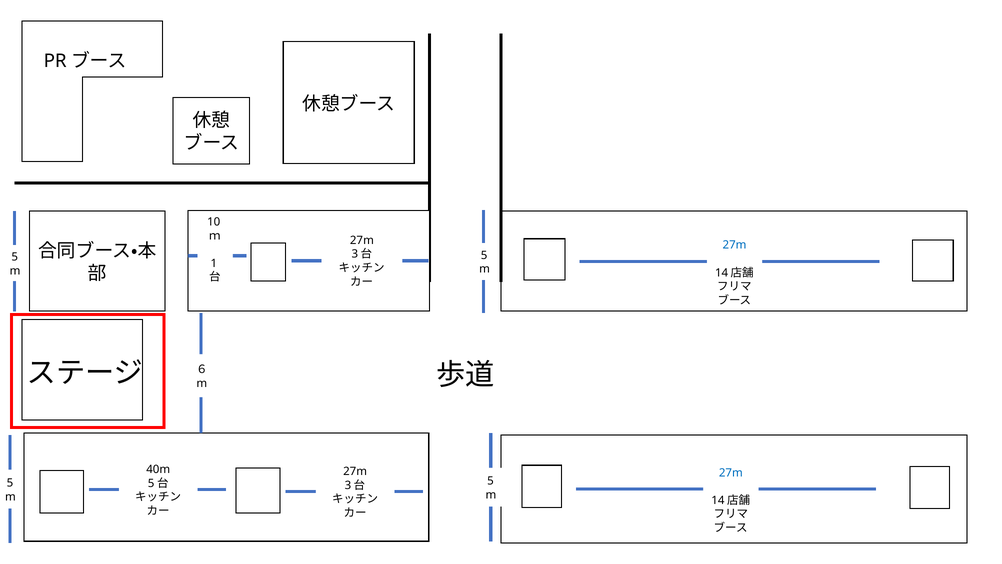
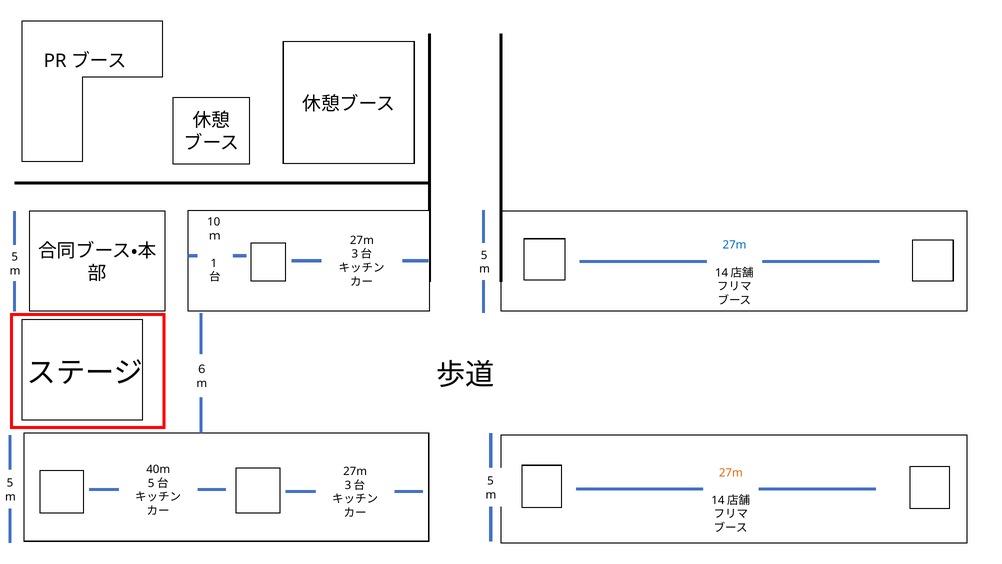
27m at (731, 472) colour: blue -> orange
